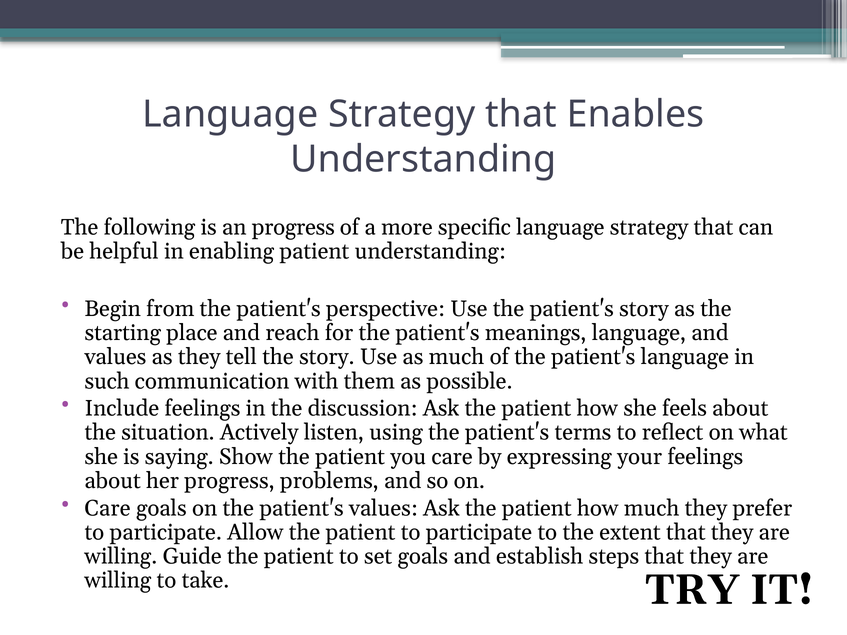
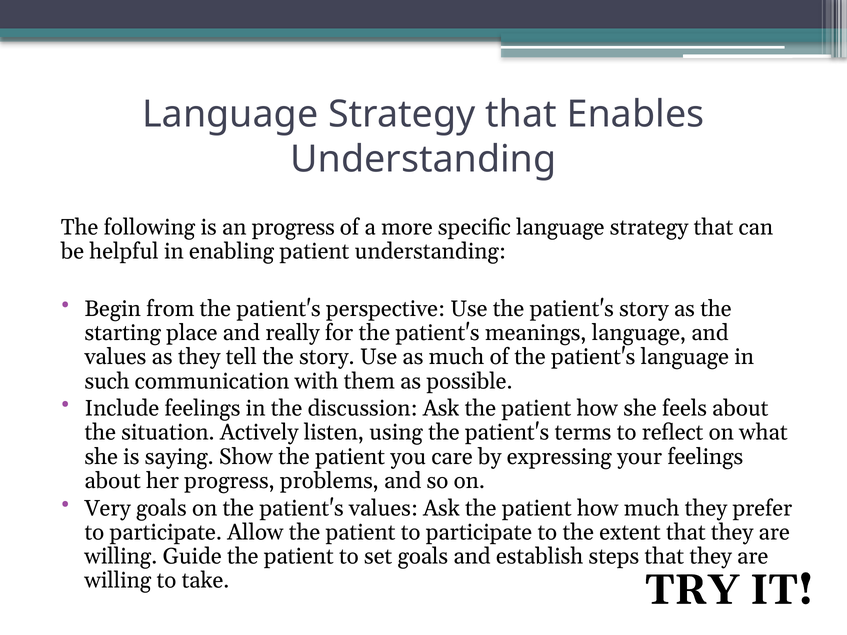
reach: reach -> really
Care at (108, 508): Care -> Very
